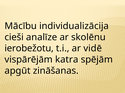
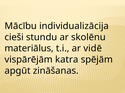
analīze: analīze -> stundu
ierobežotu: ierobežotu -> materiālus
